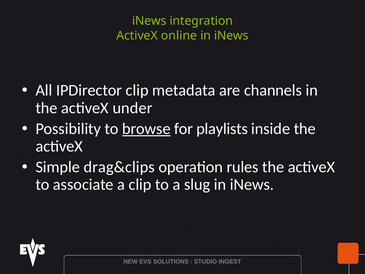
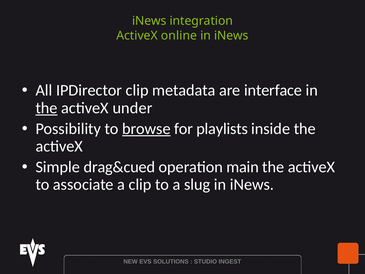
channels: channels -> interface
the at (47, 108) underline: none -> present
drag&clips: drag&clips -> drag&cued
rules: rules -> main
